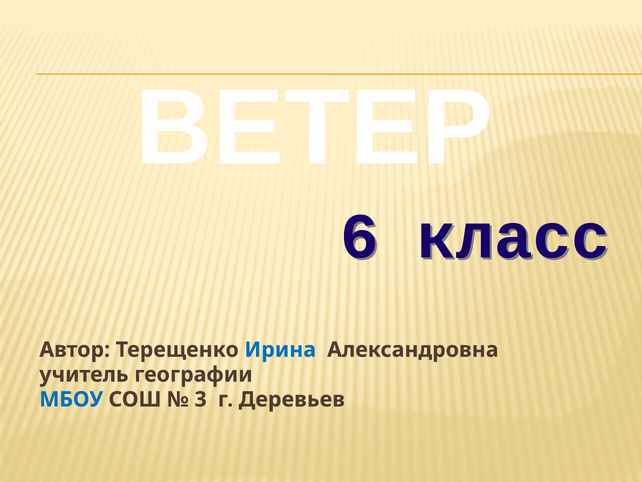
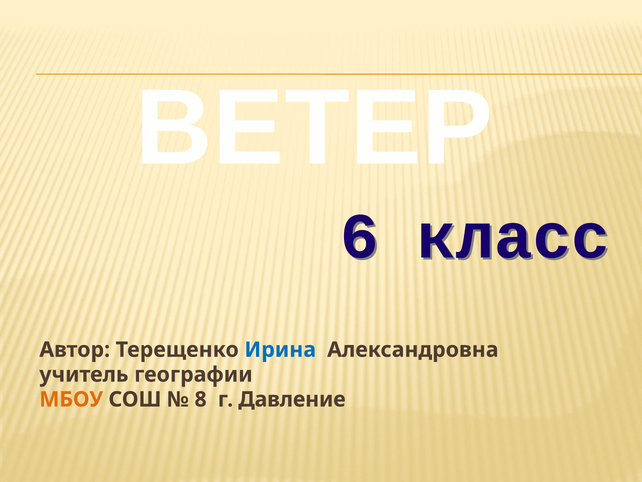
МБОУ colour: blue -> orange
3: 3 -> 8
Деревьев: Деревьев -> Давление
